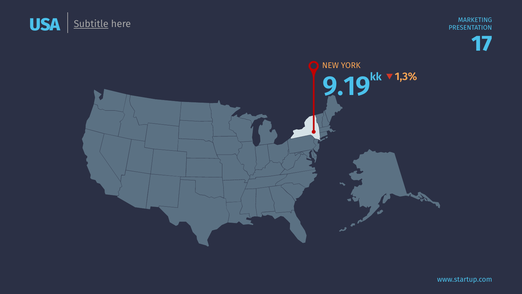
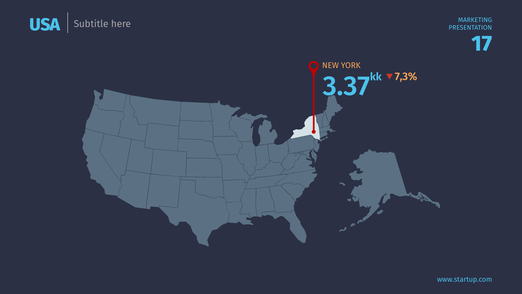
Subtitle underline: present -> none
1,3%: 1,3% -> 7,3%
9.19: 9.19 -> 3.37
